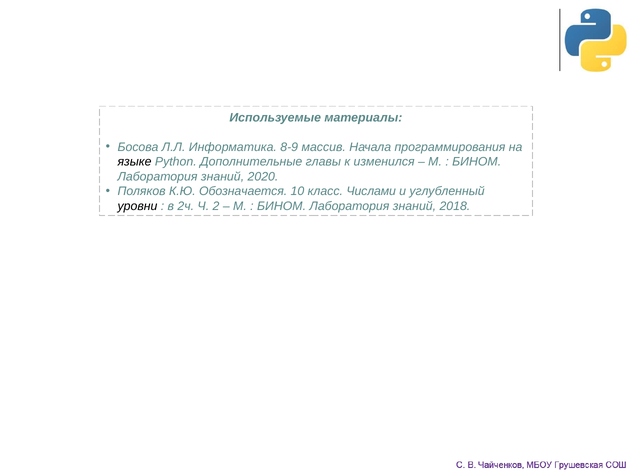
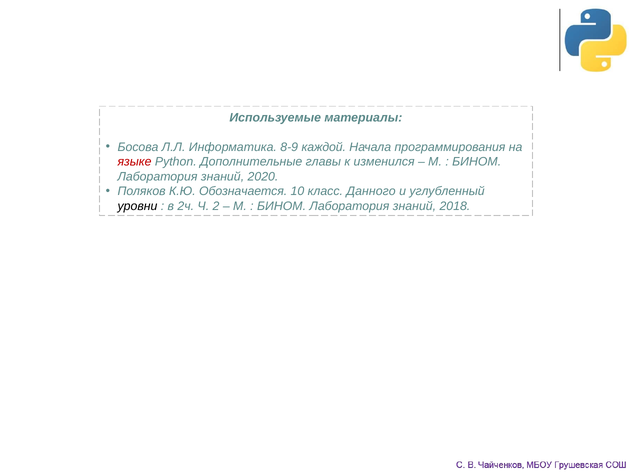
массив: массив -> каждой
языке colour: black -> red
Числами: Числами -> Данного
